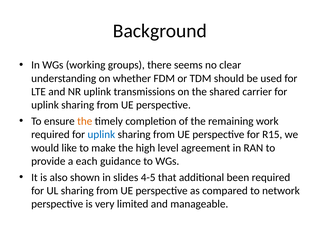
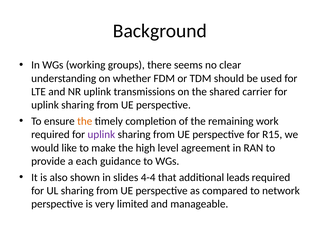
uplink at (101, 135) colour: blue -> purple
4-5: 4-5 -> 4-4
been: been -> leads
